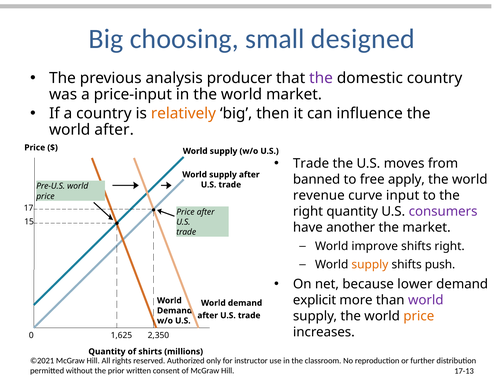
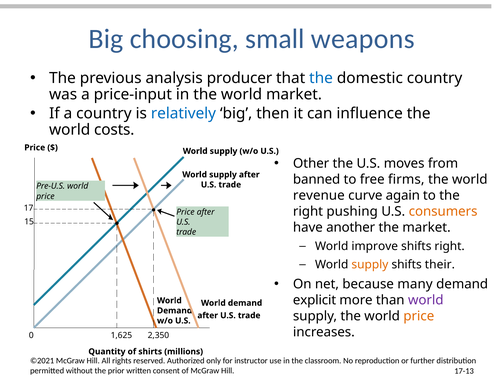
designed: designed -> weapons
the at (321, 78) colour: purple -> blue
relatively colour: orange -> blue
world after: after -> costs
Trade at (311, 164): Trade -> Other
apply: apply -> firms
input: input -> again
right quantity: quantity -> pushing
consumers colour: purple -> orange
push: push -> their
lower: lower -> many
